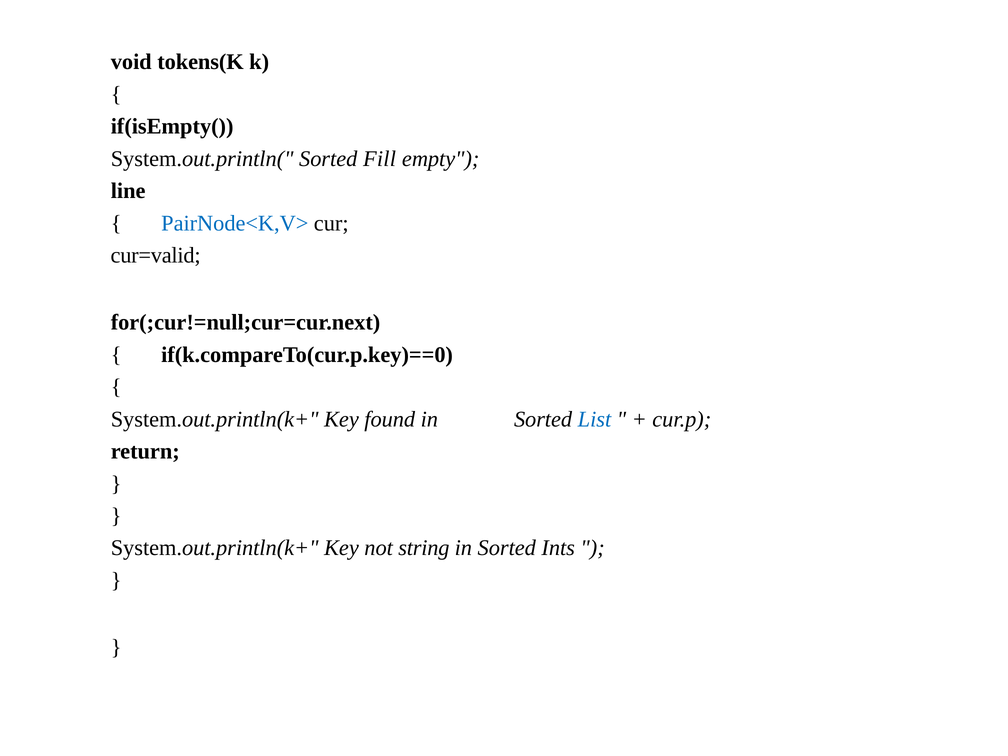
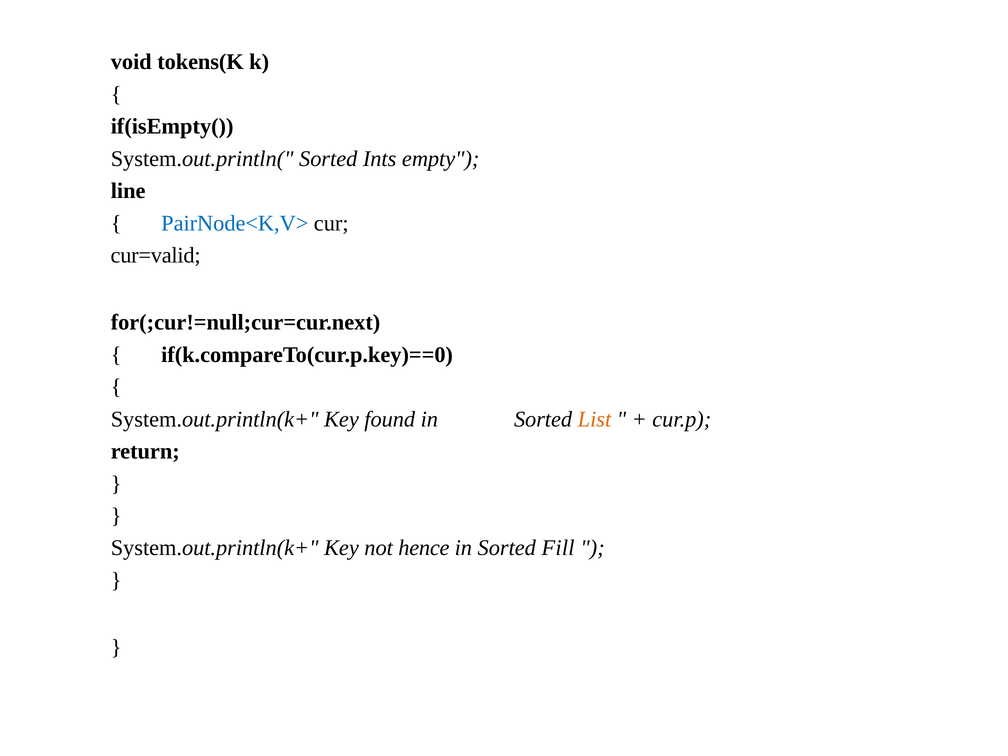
Fill: Fill -> Ints
List colour: blue -> orange
string: string -> hence
Ints: Ints -> Fill
